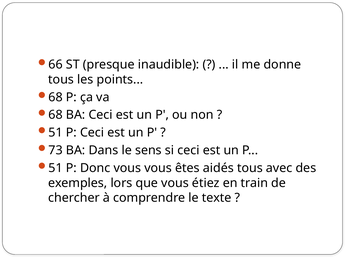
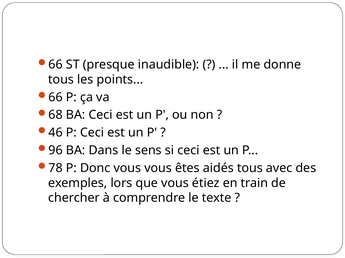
68 at (56, 97): 68 -> 66
51 at (56, 133): 51 -> 46
73: 73 -> 96
51 at (56, 169): 51 -> 78
